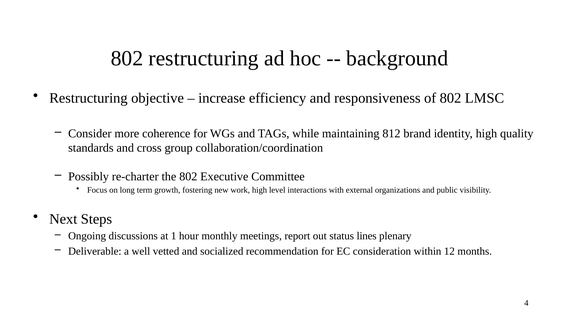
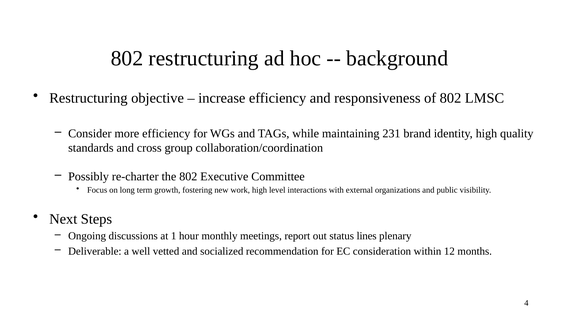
more coherence: coherence -> efficiency
812: 812 -> 231
